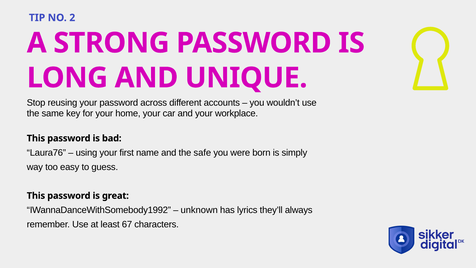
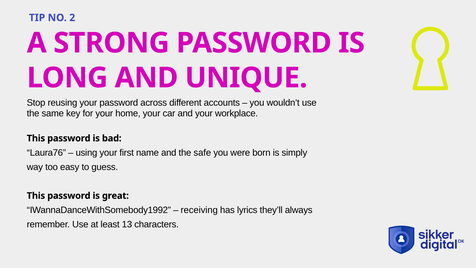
unknown: unknown -> receiving
67: 67 -> 13
